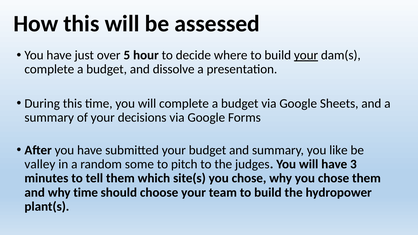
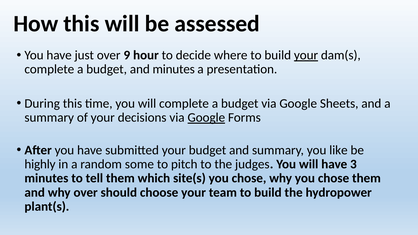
5: 5 -> 9
and dissolve: dissolve -> minutes
Google at (206, 118) underline: none -> present
valley: valley -> highly
why time: time -> over
